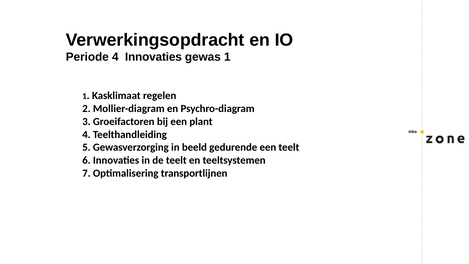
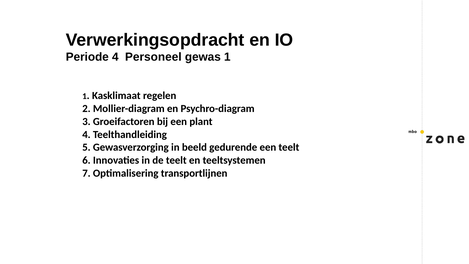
4 Innovaties: Innovaties -> Personeel
